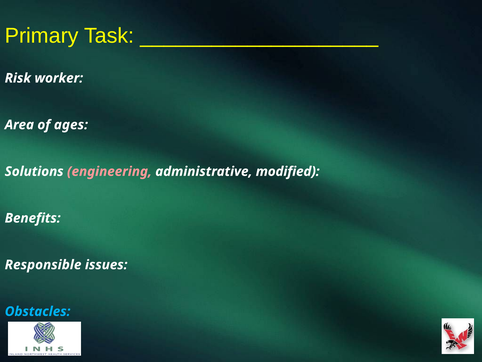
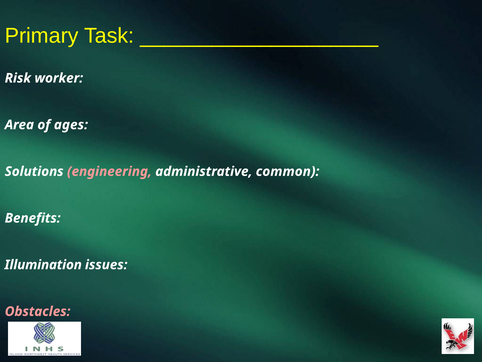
modified: modified -> common
Responsible: Responsible -> Illumination
Obstacles colour: light blue -> pink
